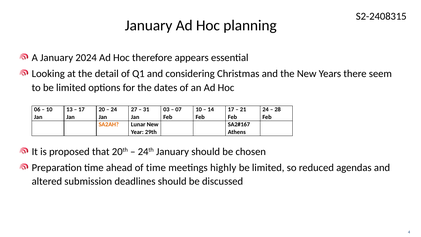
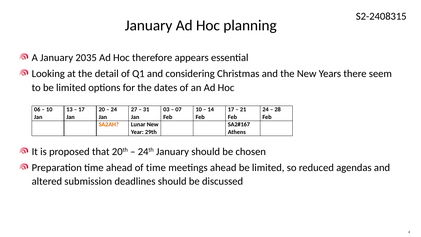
2024: 2024 -> 2035
meetings highly: highly -> ahead
